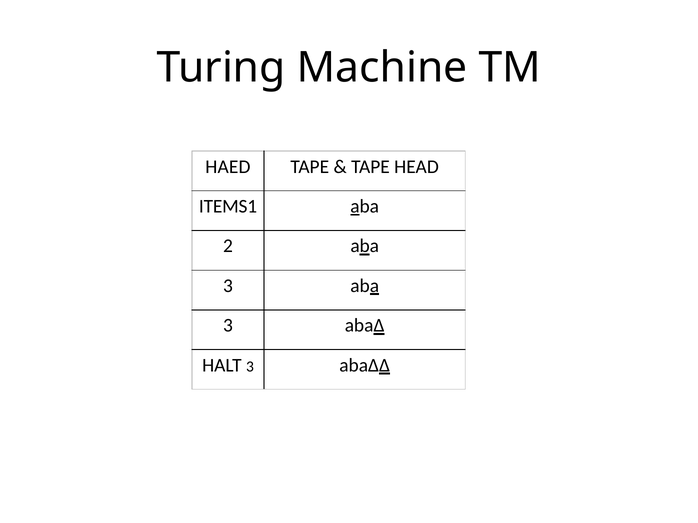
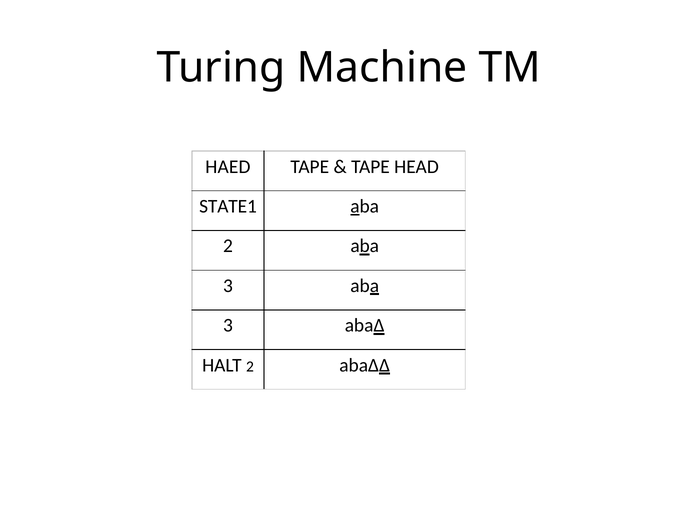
ITEMS1: ITEMS1 -> STATE1
HALT 3: 3 -> 2
